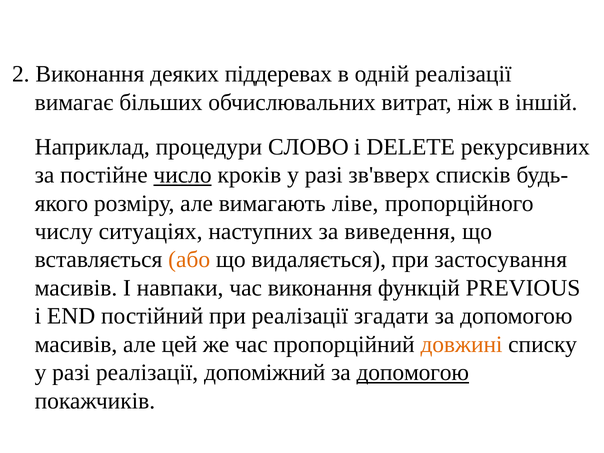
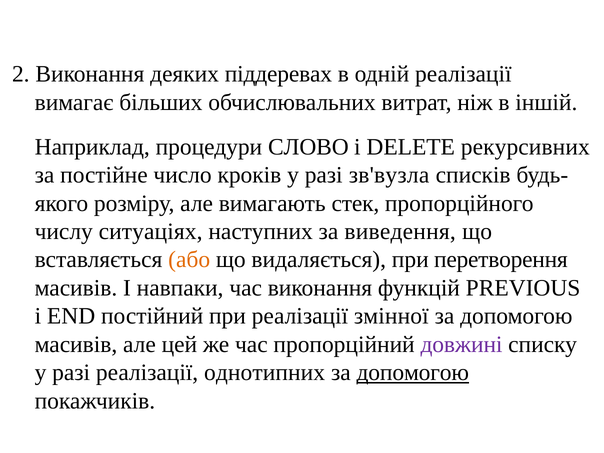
число underline: present -> none
зв'вверх: зв'вверх -> зв'вузла
ліве: ліве -> стек
застосування: застосування -> перетворення
згадати: згадати -> змінної
довжині colour: orange -> purple
допоміжний: допоміжний -> однотипних
